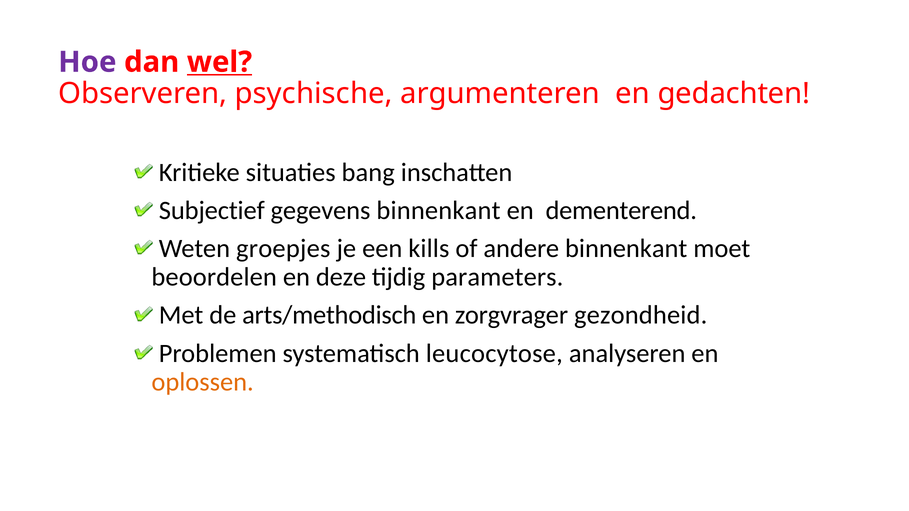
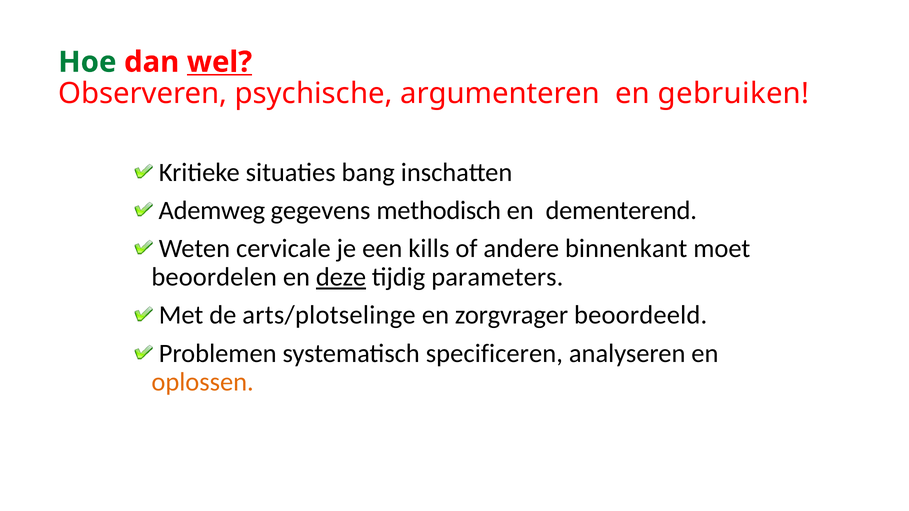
Hoe colour: purple -> green
gedachten: gedachten -> gebruiken
Subjectief: Subjectief -> Ademweg
gegevens binnenkant: binnenkant -> methodisch
groepjes: groepjes -> cervicale
deze underline: none -> present
arts/methodisch: arts/methodisch -> arts/plotselinge
gezondheid: gezondheid -> beoordeeld
leucocytose: leucocytose -> specificeren
